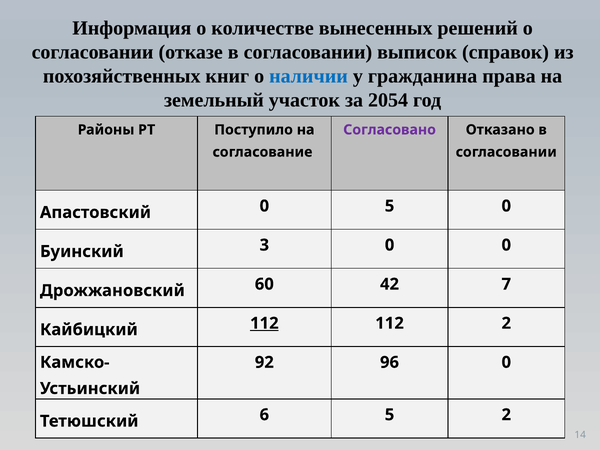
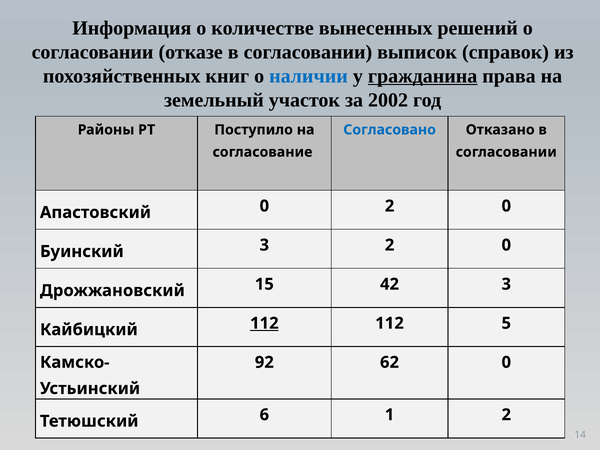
гражданина underline: none -> present
2054: 2054 -> 2002
Согласовано colour: purple -> blue
0 5: 5 -> 2
3 0: 0 -> 2
60: 60 -> 15
42 7: 7 -> 3
112 2: 2 -> 5
96: 96 -> 62
6 5: 5 -> 1
